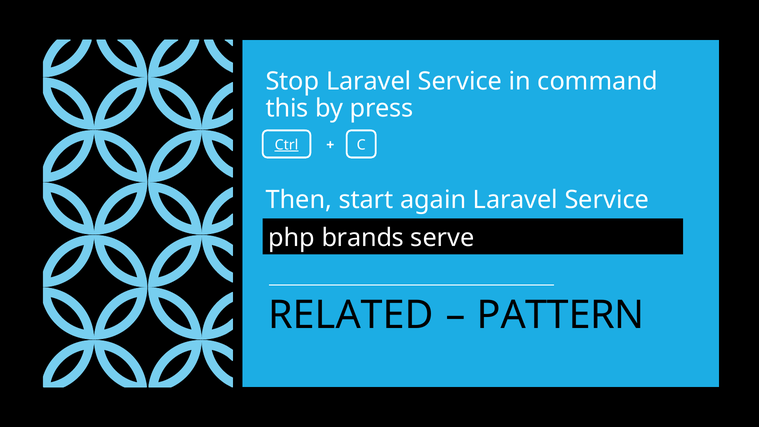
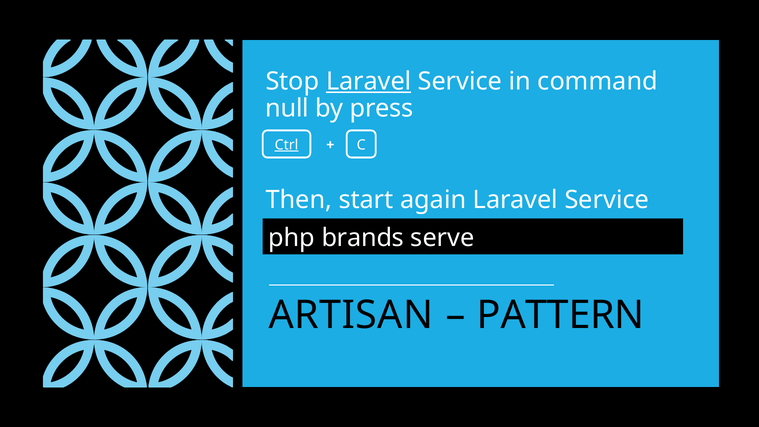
Laravel at (369, 81) underline: none -> present
this: this -> null
RELATED: RELATED -> ARTISAN
